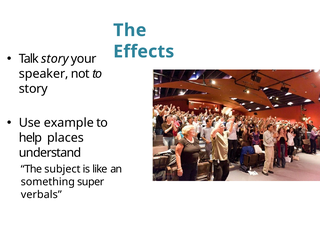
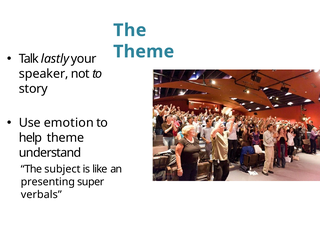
Effects at (144, 52): Effects -> Theme
Talk story: story -> lastly
example: example -> emotion
help places: places -> theme
something: something -> presenting
